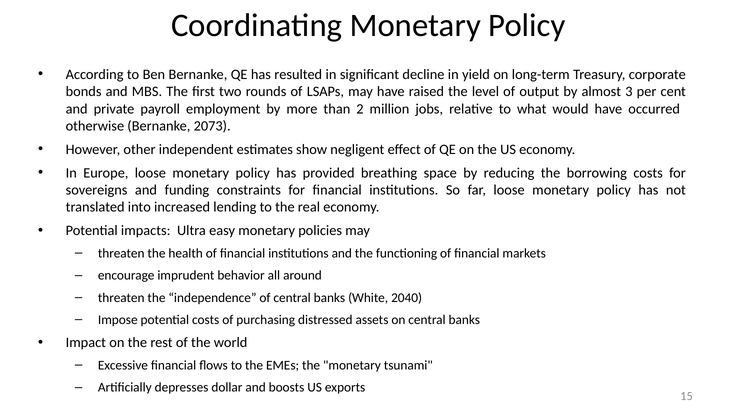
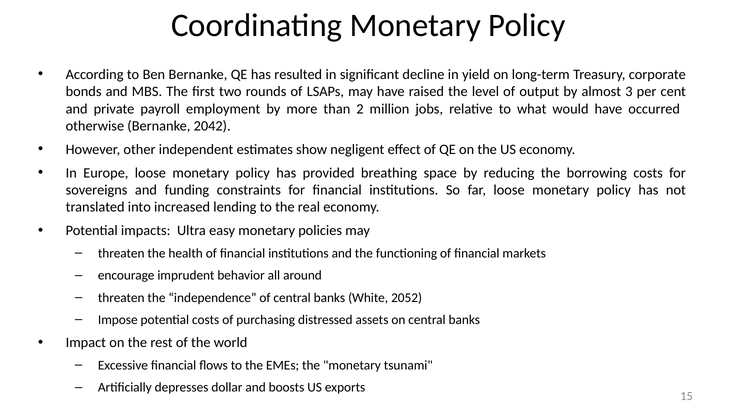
2073: 2073 -> 2042
2040: 2040 -> 2052
